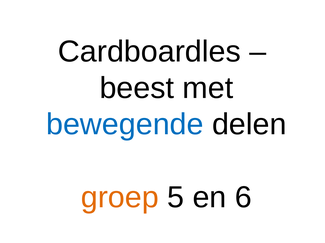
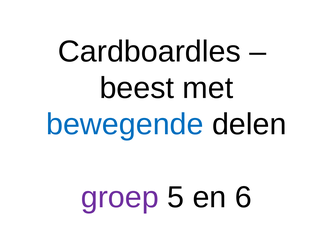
groep colour: orange -> purple
